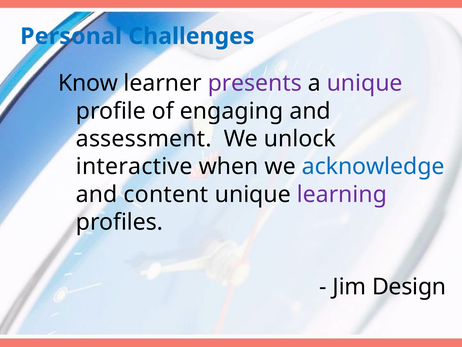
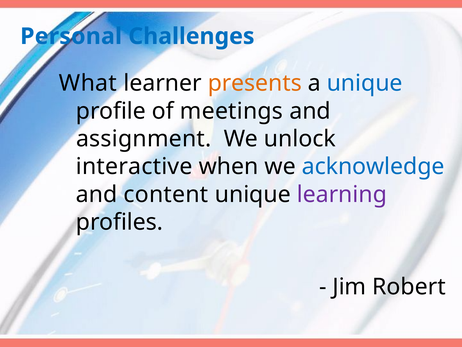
Know: Know -> What
presents colour: purple -> orange
unique at (365, 83) colour: purple -> blue
engaging: engaging -> meetings
assessment: assessment -> assignment
Design: Design -> Robert
